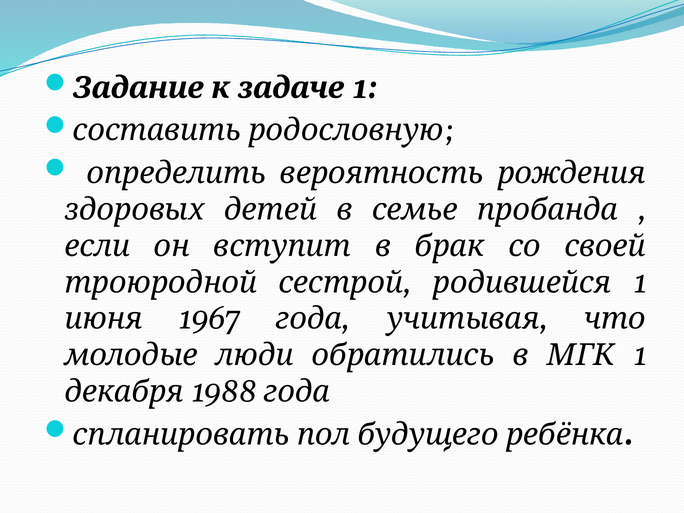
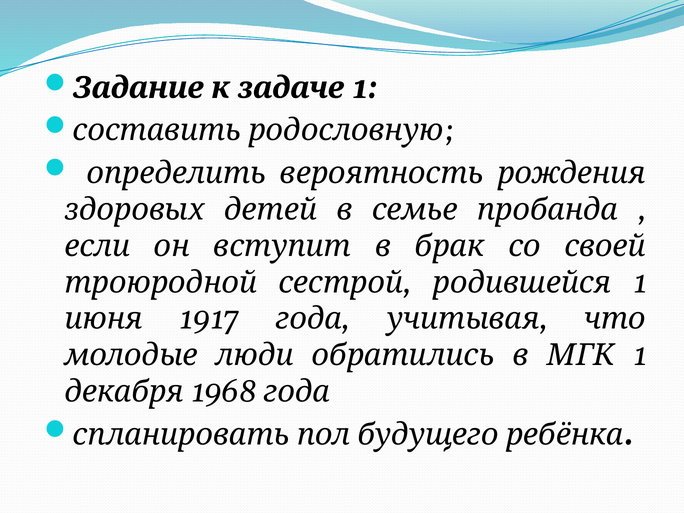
1967: 1967 -> 1917
1988: 1988 -> 1968
